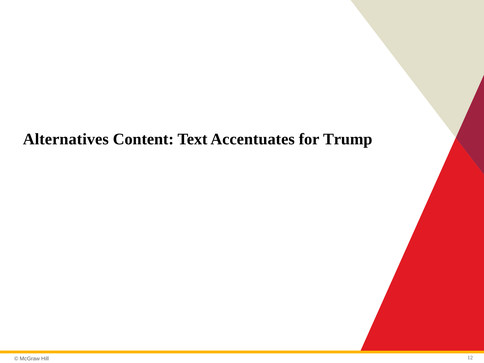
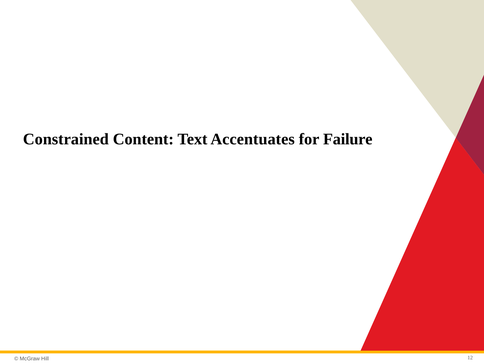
Alternatives: Alternatives -> Constrained
Trump: Trump -> Failure
